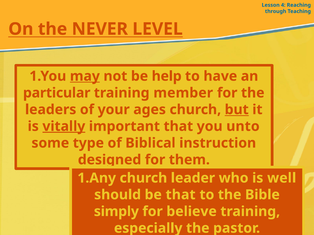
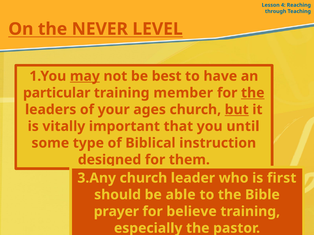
help: help -> best
the at (253, 93) underline: none -> present
vitally underline: present -> none
unto: unto -> until
1.Any: 1.Any -> 3.Any
well: well -> first
be that: that -> able
simply: simply -> prayer
